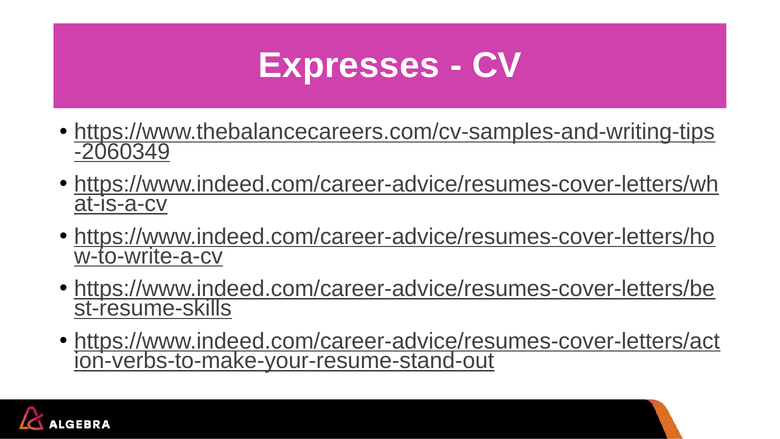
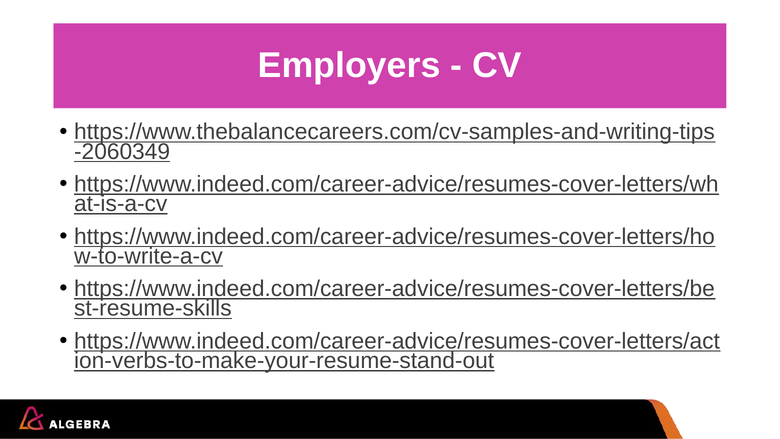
Expresses: Expresses -> Employers
